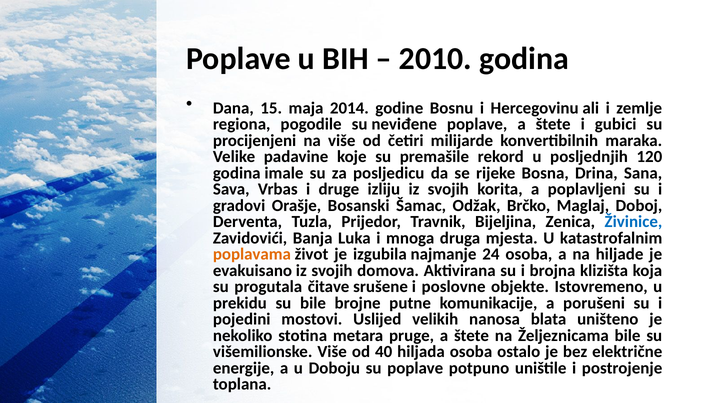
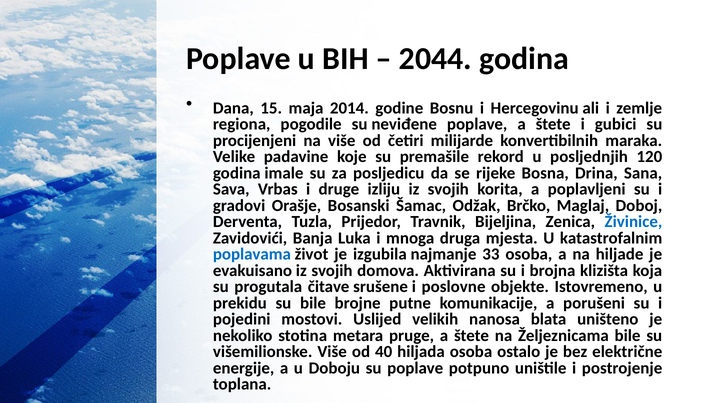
2010: 2010 -> 2044
poplavama colour: orange -> blue
24: 24 -> 33
